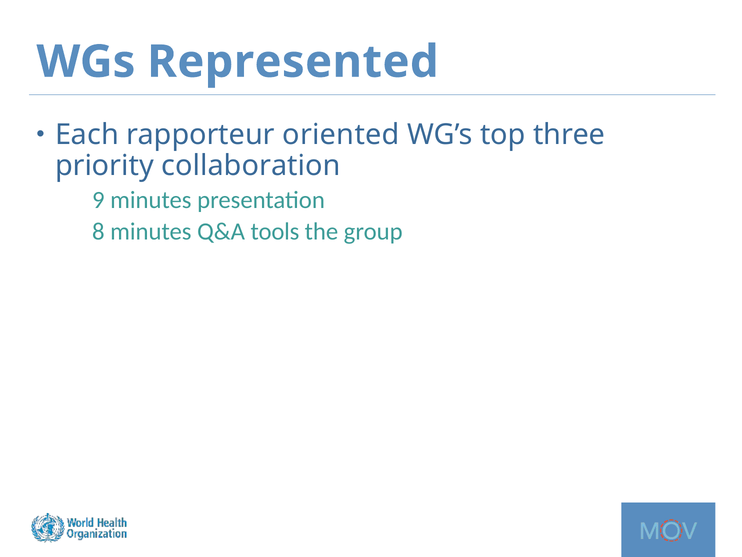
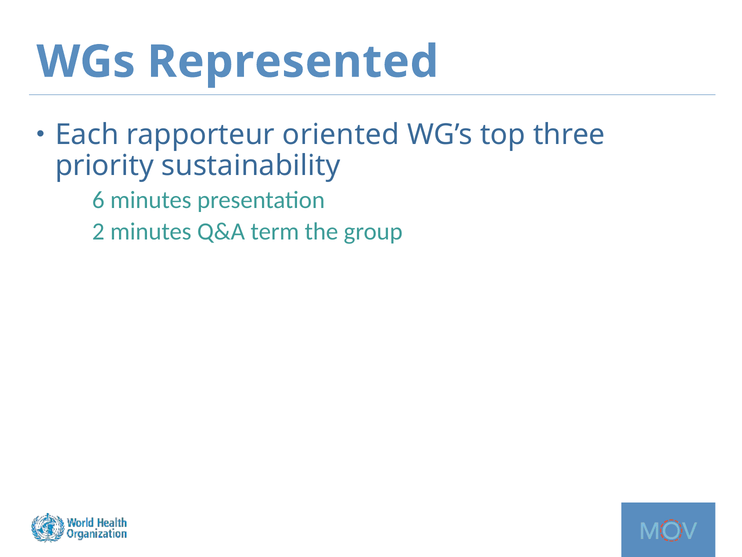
collaboration: collaboration -> sustainability
9: 9 -> 6
8: 8 -> 2
tools: tools -> term
